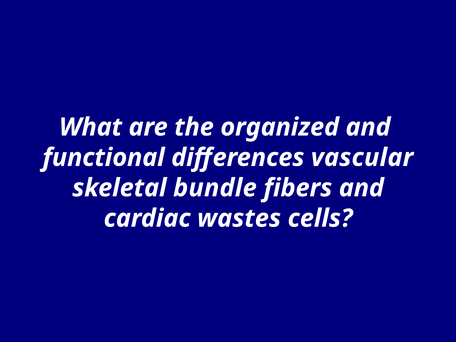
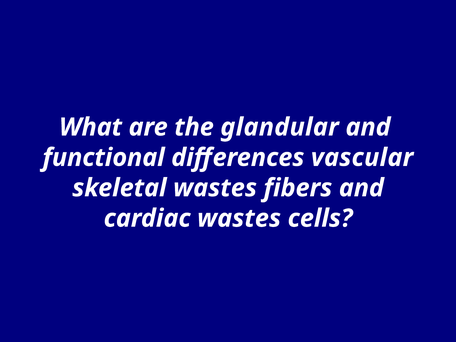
organized: organized -> glandular
skeletal bundle: bundle -> wastes
